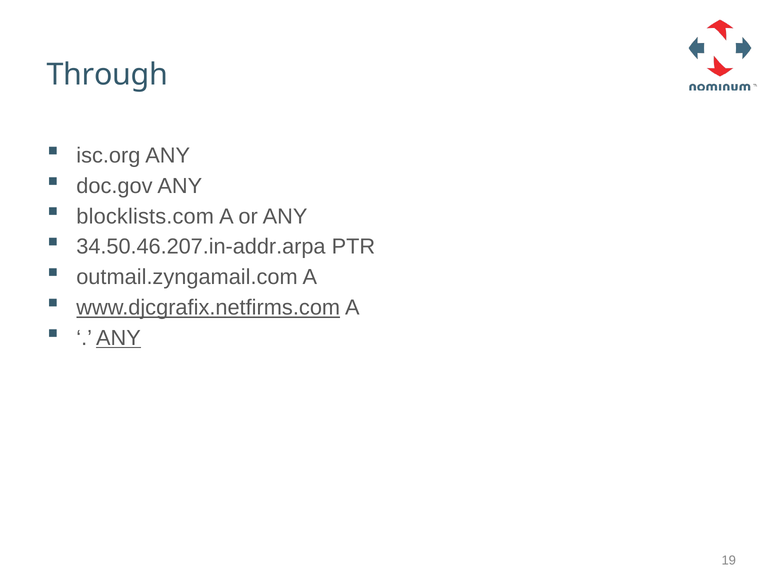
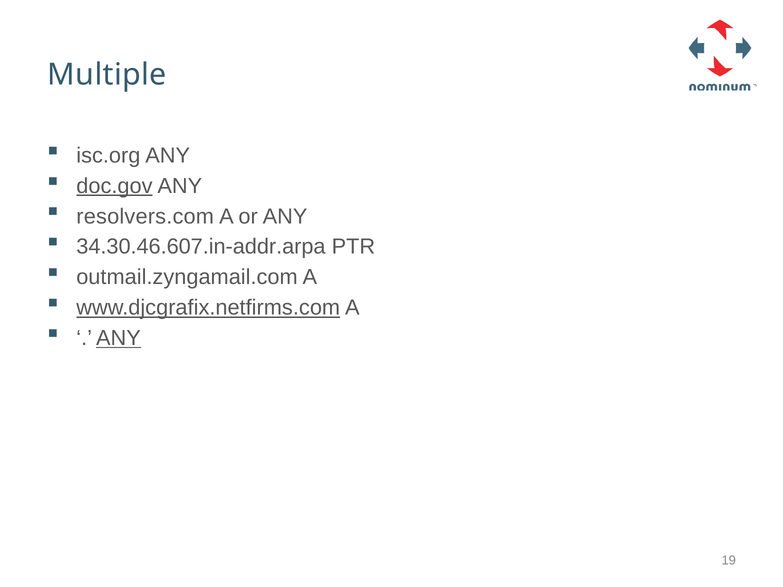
Through: Through -> Multiple
doc.gov underline: none -> present
blocklists.com: blocklists.com -> resolvers.com
34.50.46.207.in-addr.arpa: 34.50.46.207.in-addr.arpa -> 34.30.46.607.in-addr.arpa
